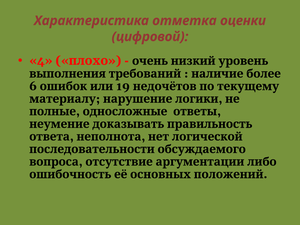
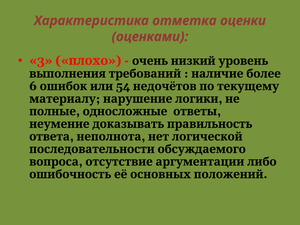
цифровой: цифровой -> оценками
4: 4 -> 3
19: 19 -> 54
